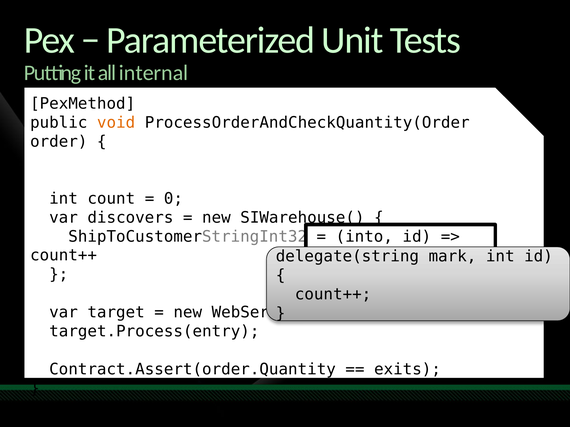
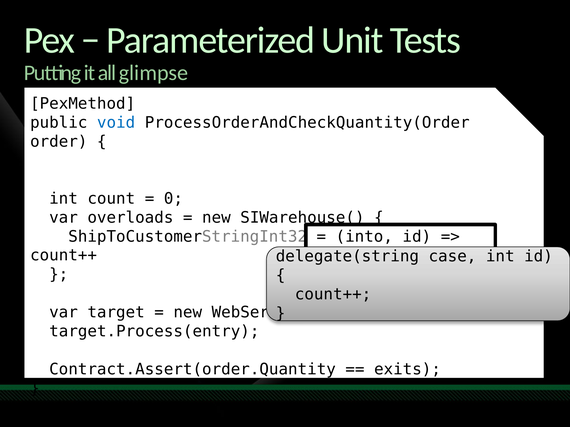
internal: internal -> glimpse
void colour: orange -> blue
discovers: discovers -> overloads
mark: mark -> case
